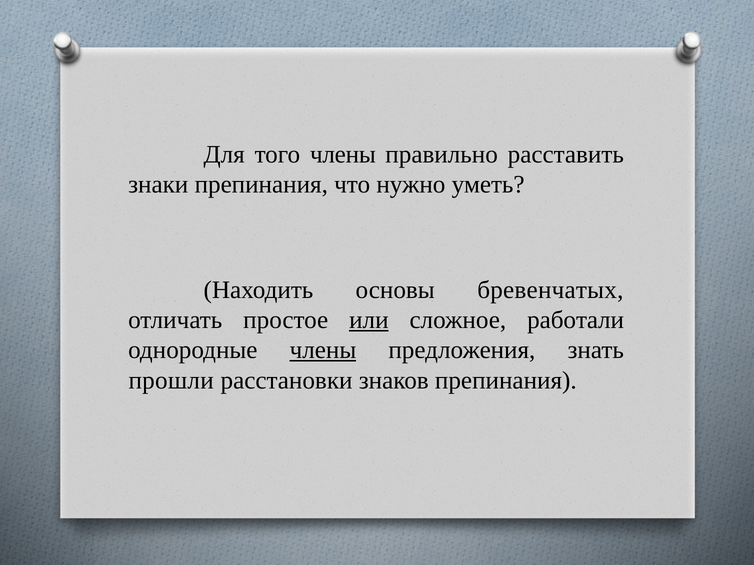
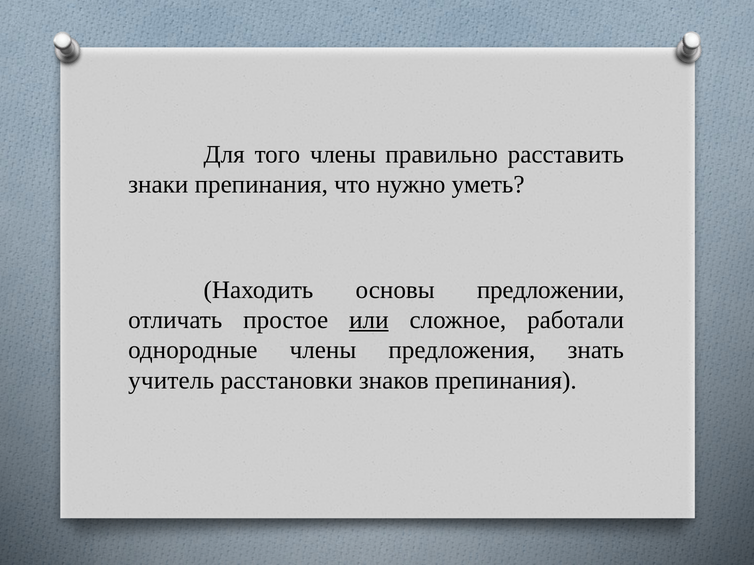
бревенчатых: бревенчатых -> предложении
члены at (323, 350) underline: present -> none
прошли: прошли -> учитель
